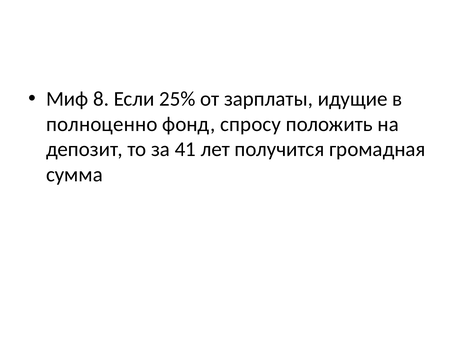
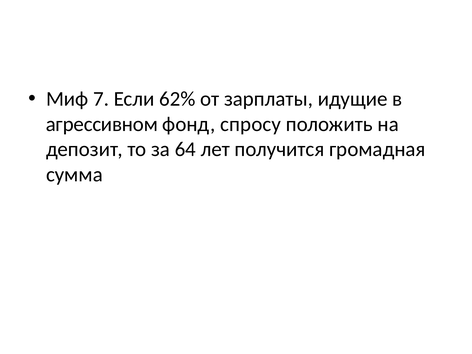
8: 8 -> 7
25%: 25% -> 62%
полноценно: полноценно -> агрессивном
41: 41 -> 64
